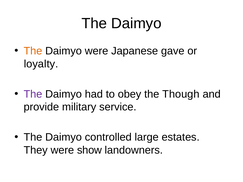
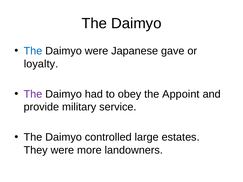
The at (33, 51) colour: orange -> blue
Though: Though -> Appoint
show: show -> more
